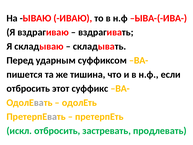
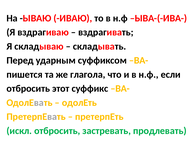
тишина: тишина -> глагола
